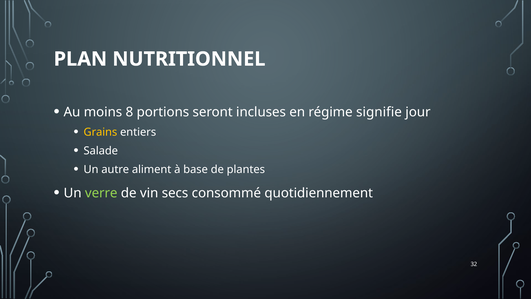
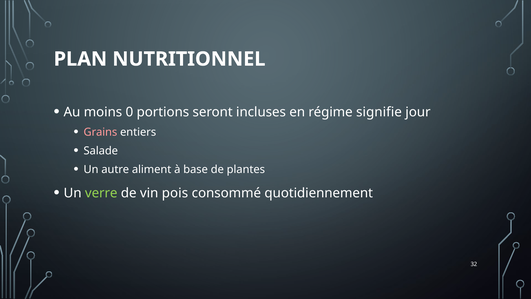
8: 8 -> 0
Grains colour: yellow -> pink
secs: secs -> pois
